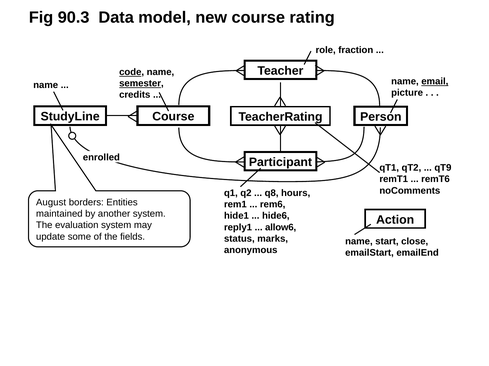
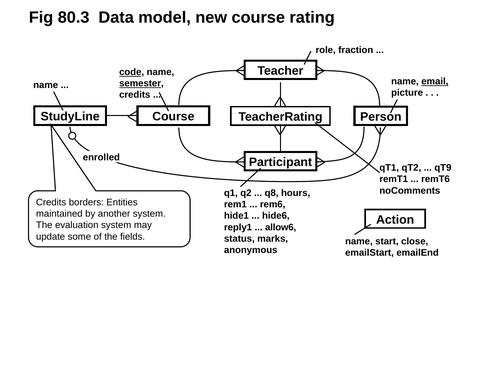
90.3: 90.3 -> 80.3
August at (51, 203): August -> Credits
